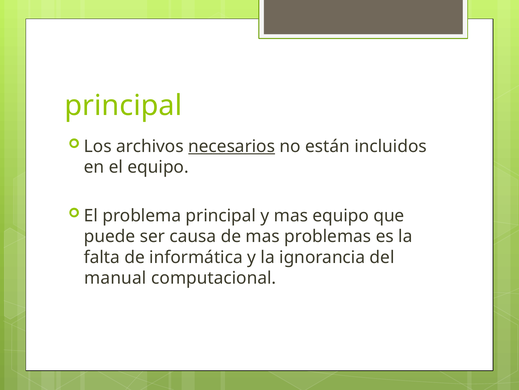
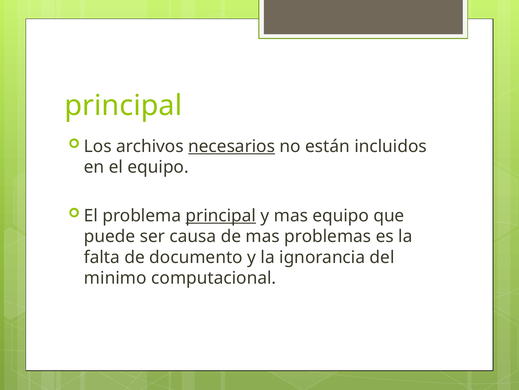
principal at (221, 215) underline: none -> present
informática: informática -> documento
manual: manual -> minimo
